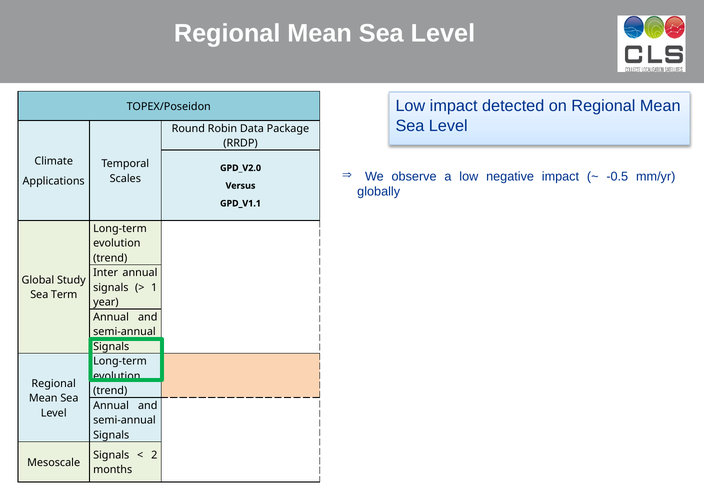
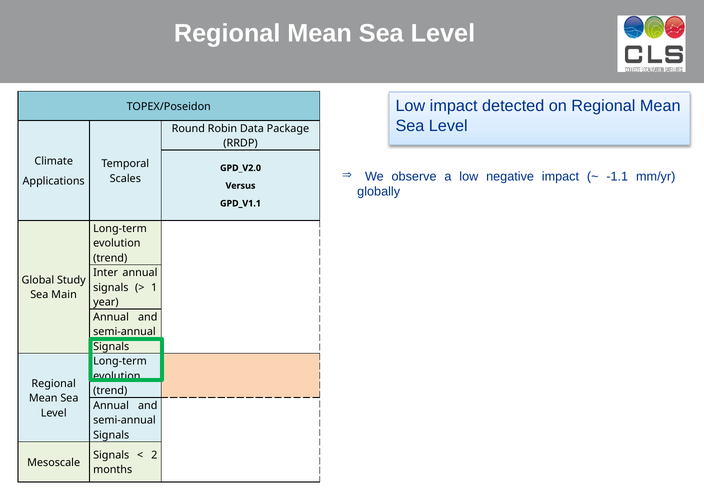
-0.5: -0.5 -> -1.1
Term: Term -> Main
